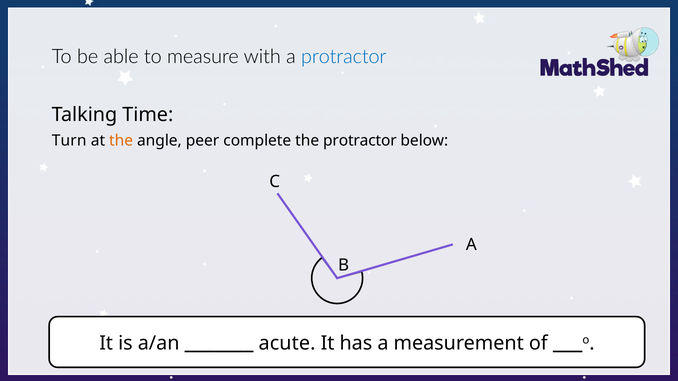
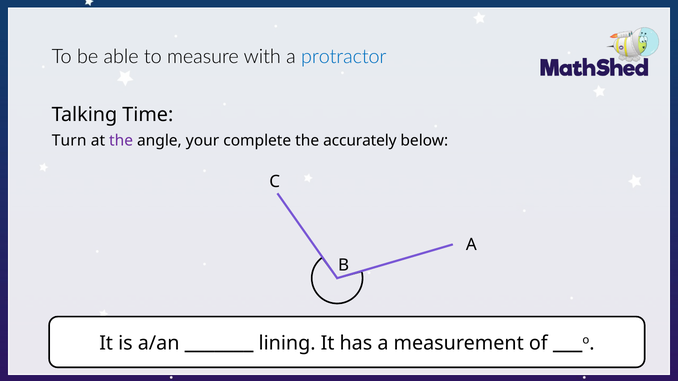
the at (121, 141) colour: orange -> purple
peer: peer -> your
the protractor: protractor -> accurately
acute: acute -> lining
